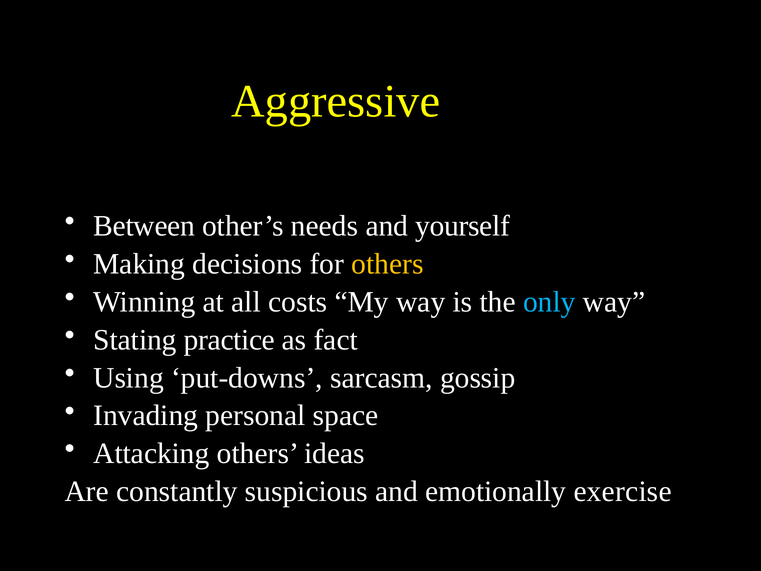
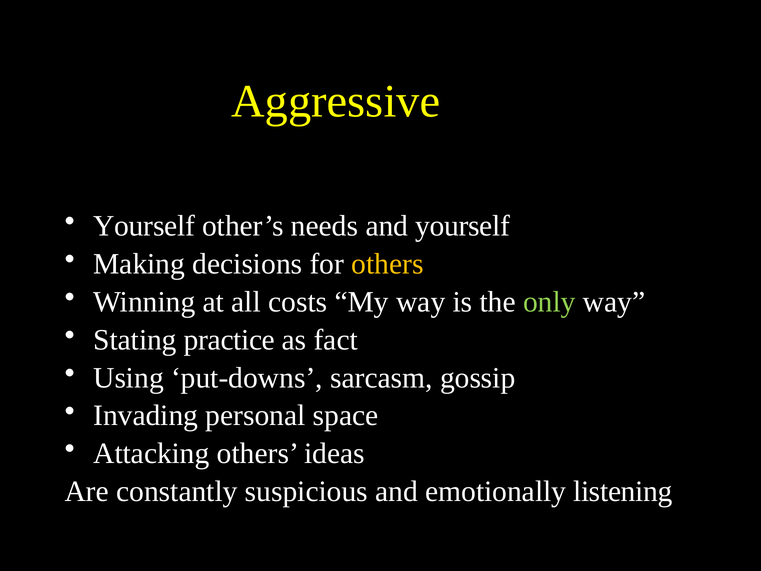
Between at (144, 226): Between -> Yourself
only colour: light blue -> light green
exercise: exercise -> listening
